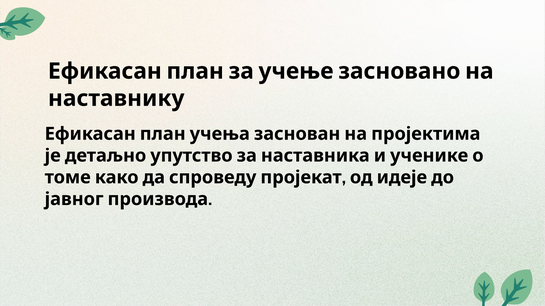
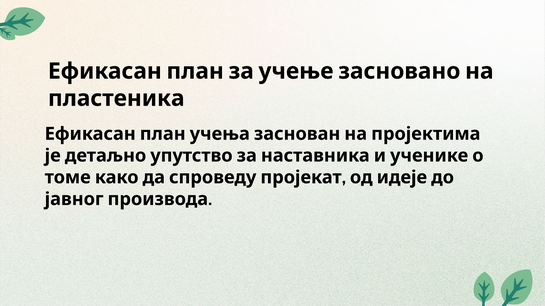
наставнику: наставнику -> пластеника
